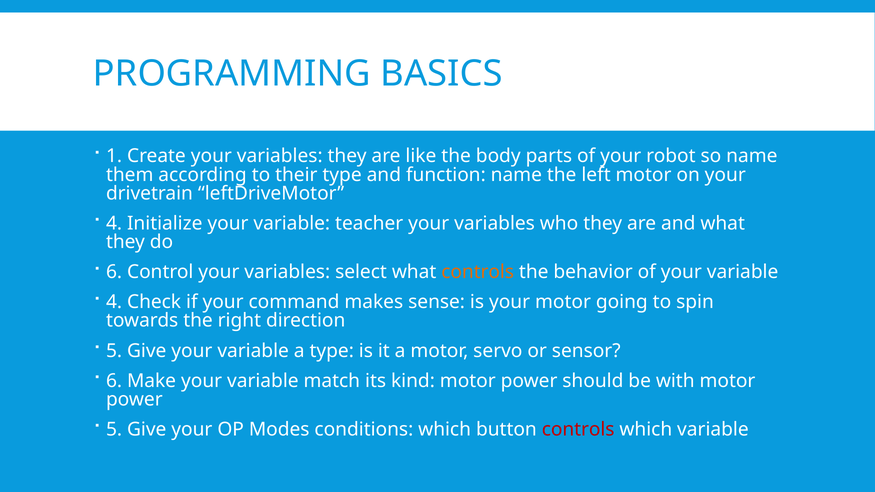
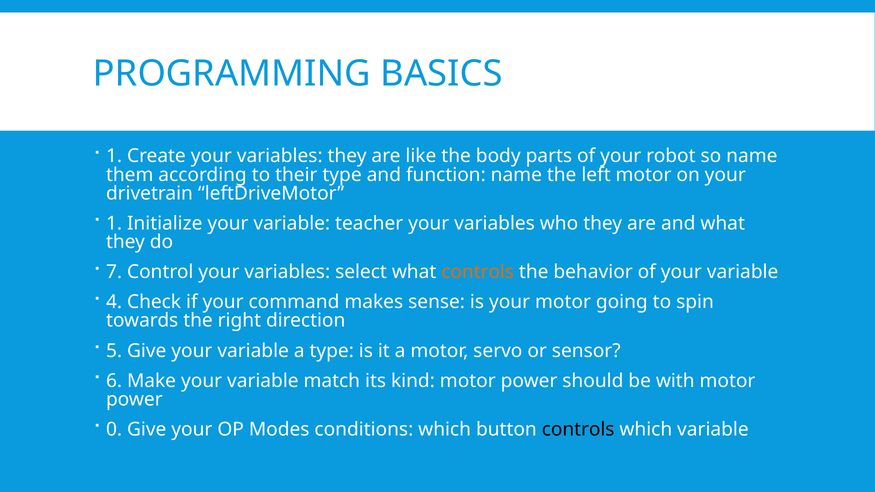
4 at (114, 223): 4 -> 1
6 at (114, 272): 6 -> 7
5 at (114, 430): 5 -> 0
controls at (578, 430) colour: red -> black
